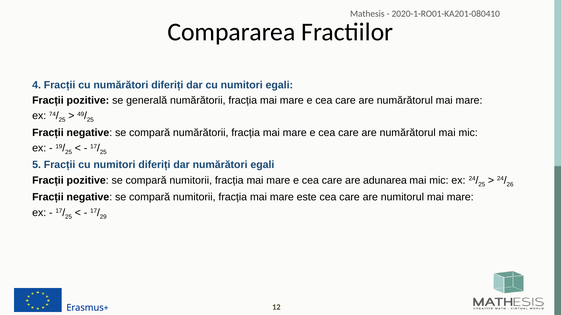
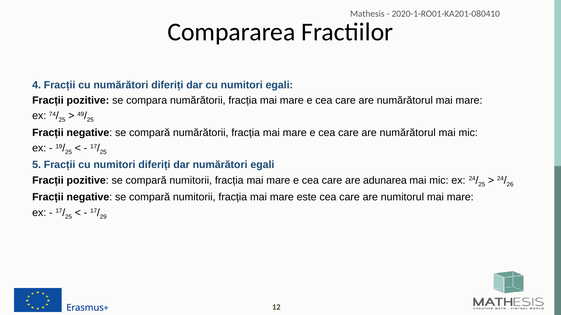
generală: generală -> compara
